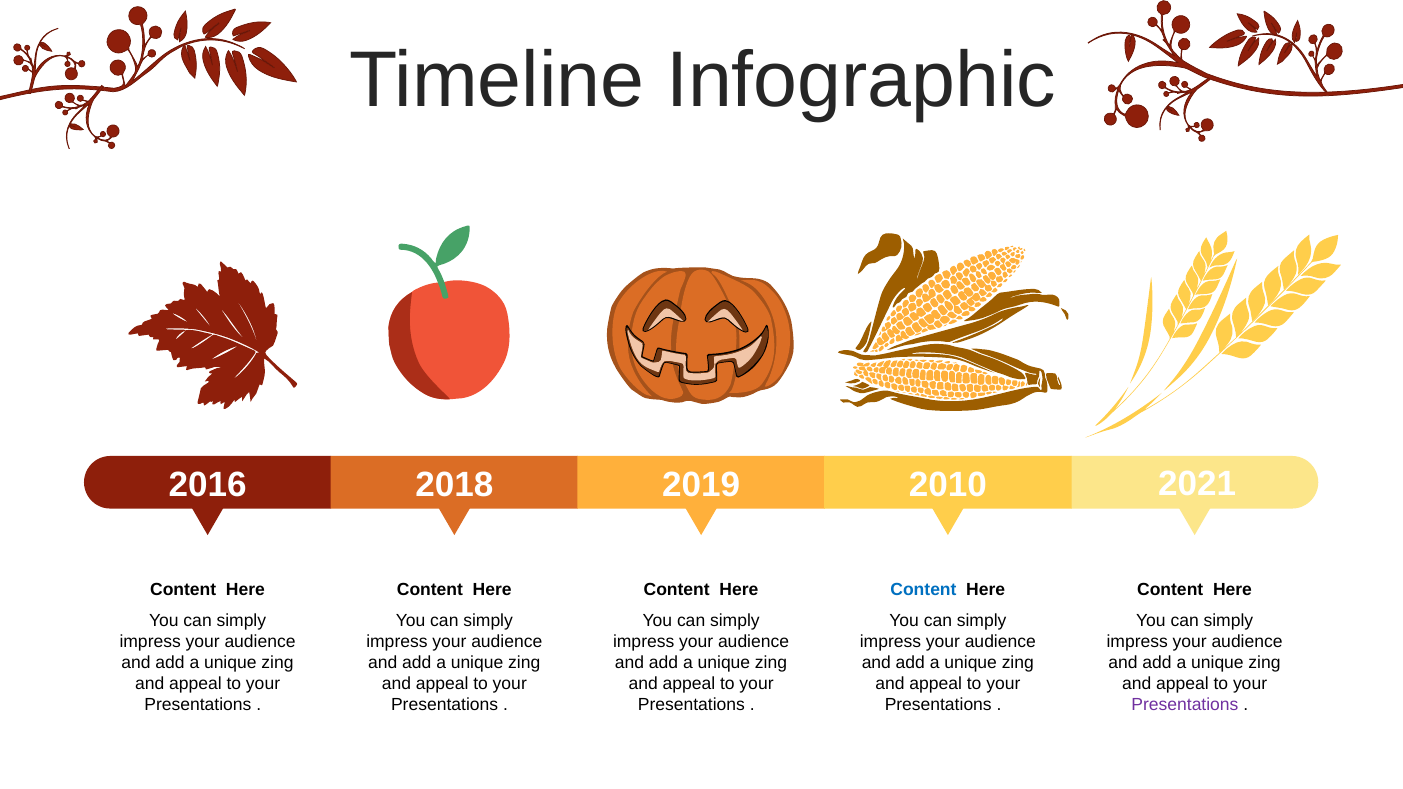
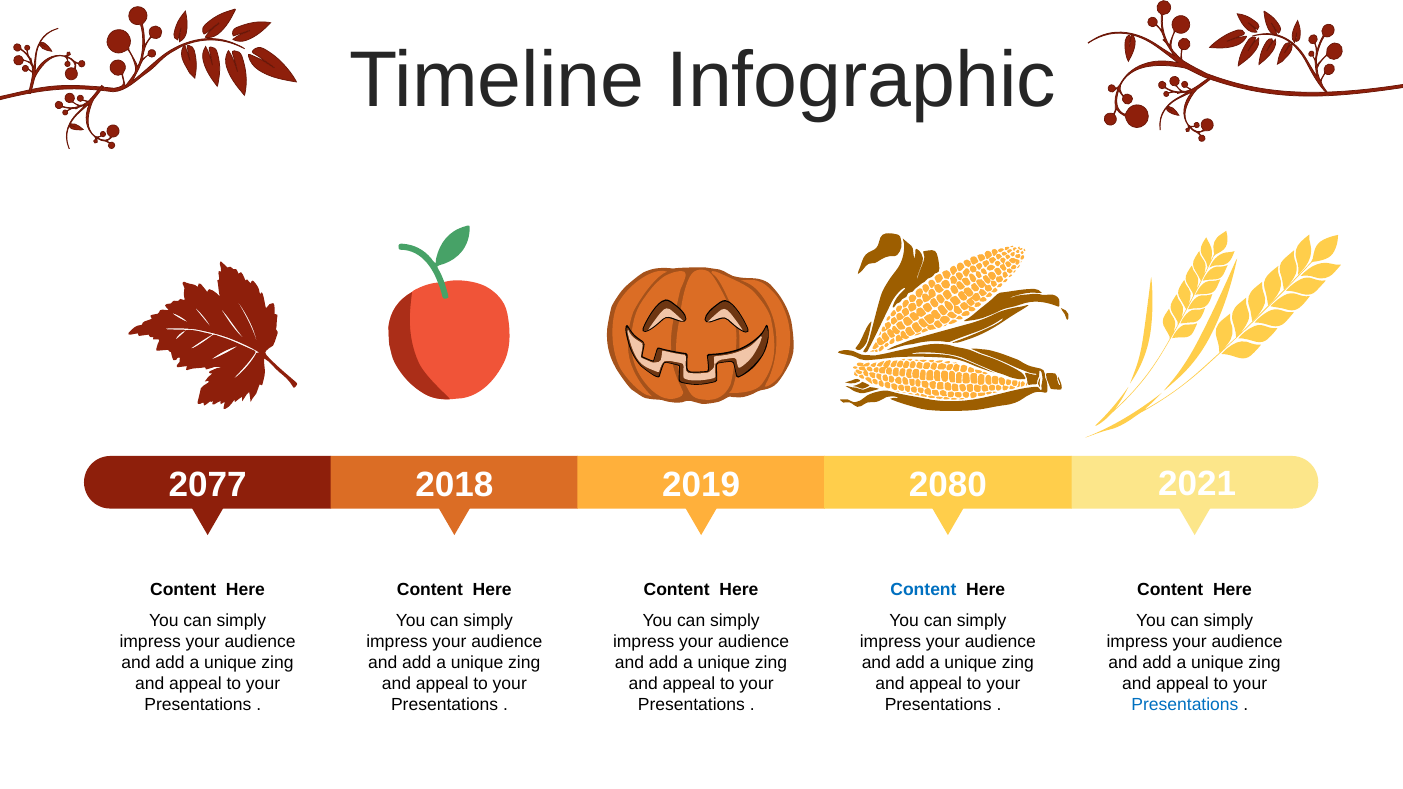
2016: 2016 -> 2077
2010: 2010 -> 2080
Presentations at (1185, 705) colour: purple -> blue
